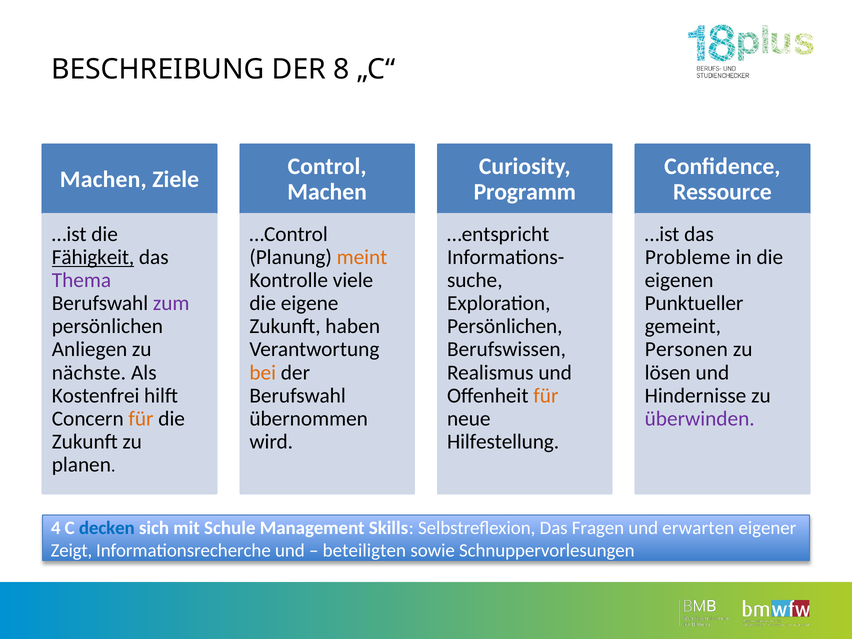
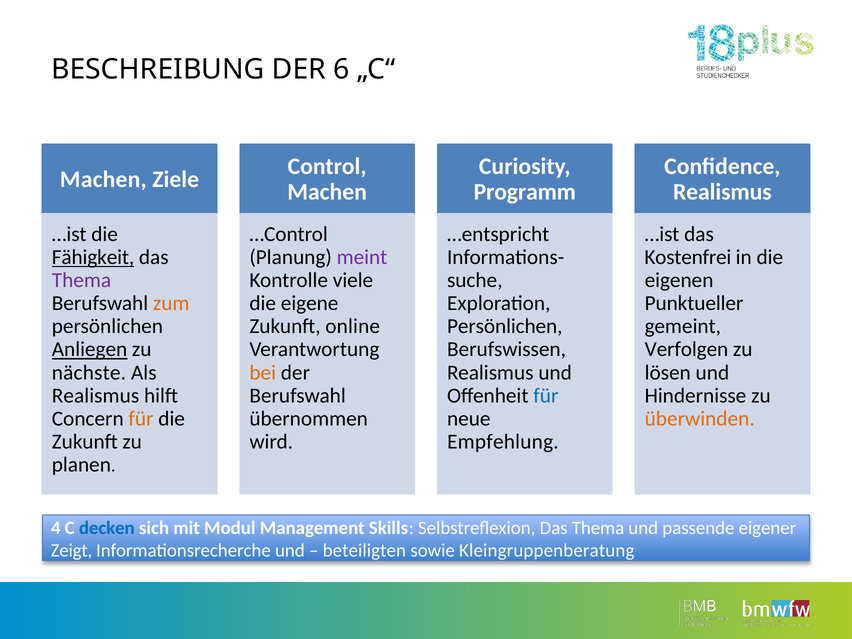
8: 8 -> 6
Ressource at (722, 192): Ressource -> Realismus
meint colour: orange -> purple
Probleme: Probleme -> Kostenfrei
zum colour: purple -> orange
haben: haben -> online
Anliegen underline: none -> present
Personen: Personen -> Verfolgen
Kostenfrei at (96, 395): Kostenfrei -> Realismus
für at (546, 395) colour: orange -> blue
überwinden colour: purple -> orange
Hilfestellung: Hilfestellung -> Empfehlung
Schule: Schule -> Modul
Selbstreflexion Das Fragen: Fragen -> Thema
erwarten: erwarten -> passende
Schnuppervorlesungen: Schnuppervorlesungen -> Kleingruppenberatung
